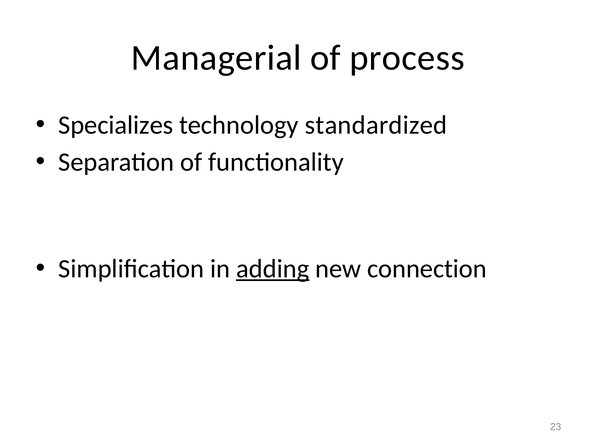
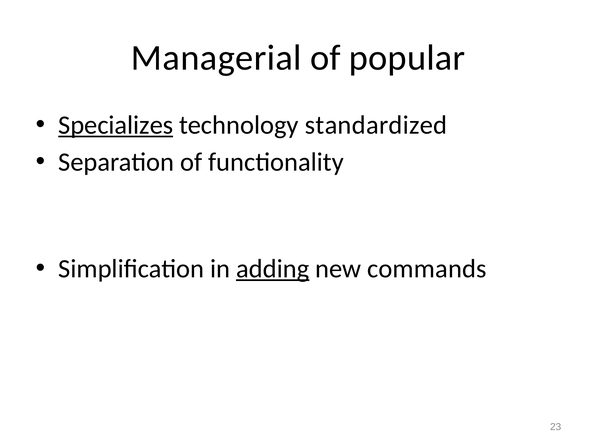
process: process -> popular
Specializes underline: none -> present
connection: connection -> commands
